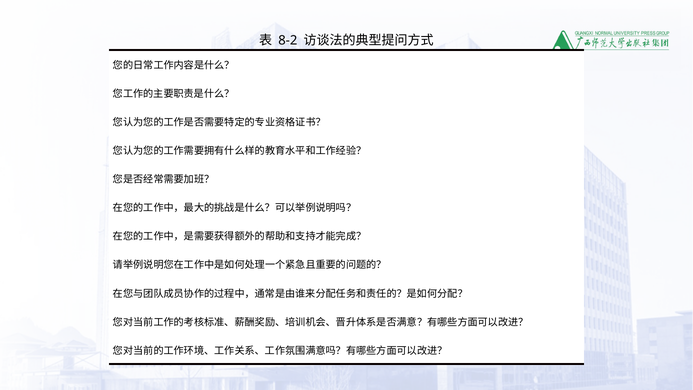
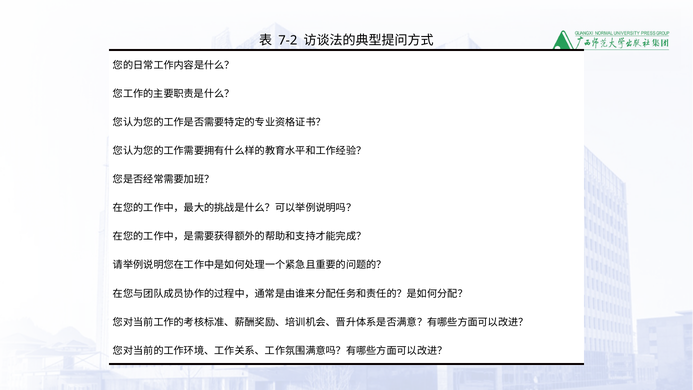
8-2: 8-2 -> 7-2
